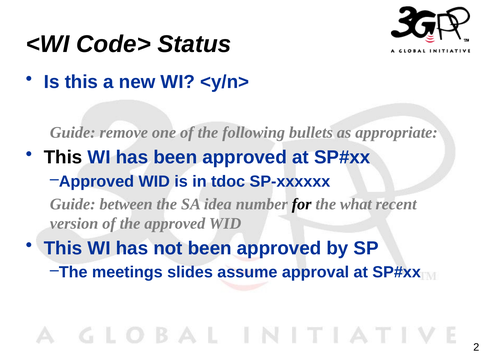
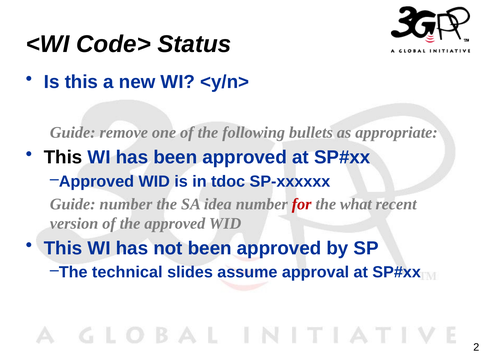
Guide between: between -> number
for colour: black -> red
meetings: meetings -> technical
